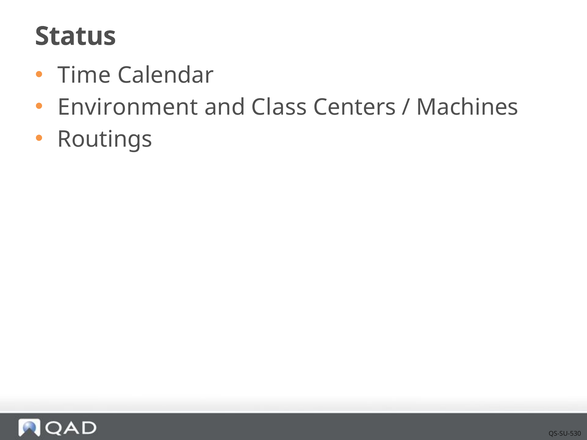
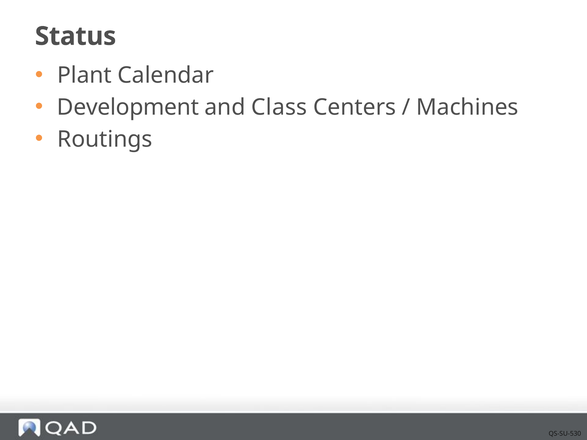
Time: Time -> Plant
Environment: Environment -> Development
